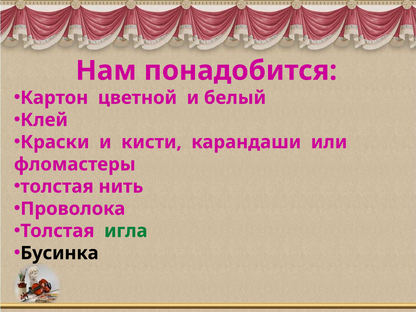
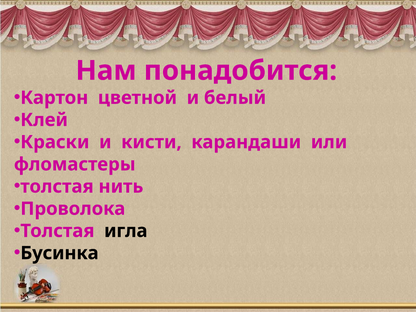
игла colour: green -> black
